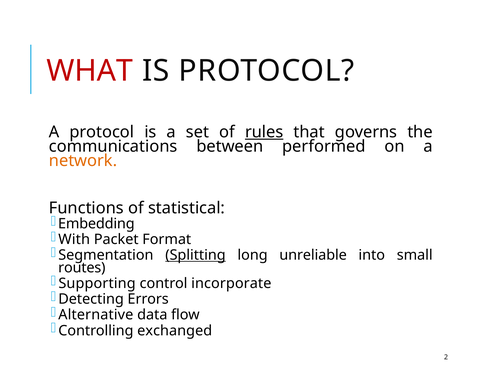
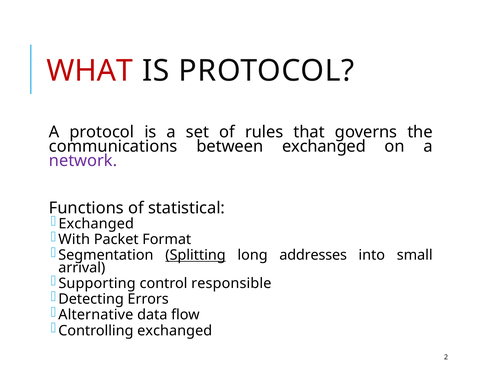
rules underline: present -> none
between performed: performed -> exchanged
network colour: orange -> purple
Embedding at (96, 223): Embedding -> Exchanged
unreliable: unreliable -> addresses
routes: routes -> arrival
incorporate: incorporate -> responsible
